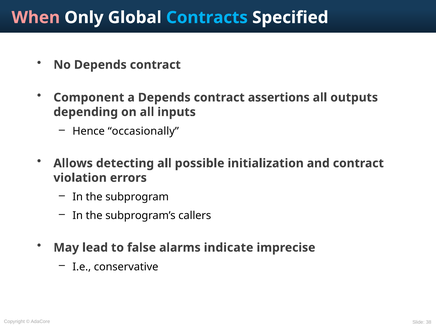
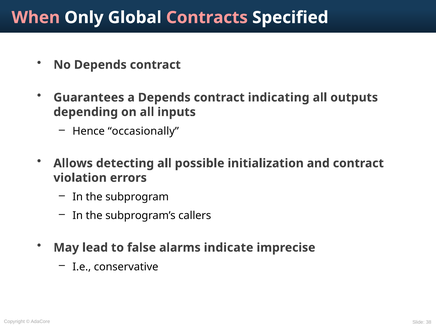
Contracts colour: light blue -> pink
Component: Component -> Guarantees
assertions: assertions -> indicating
